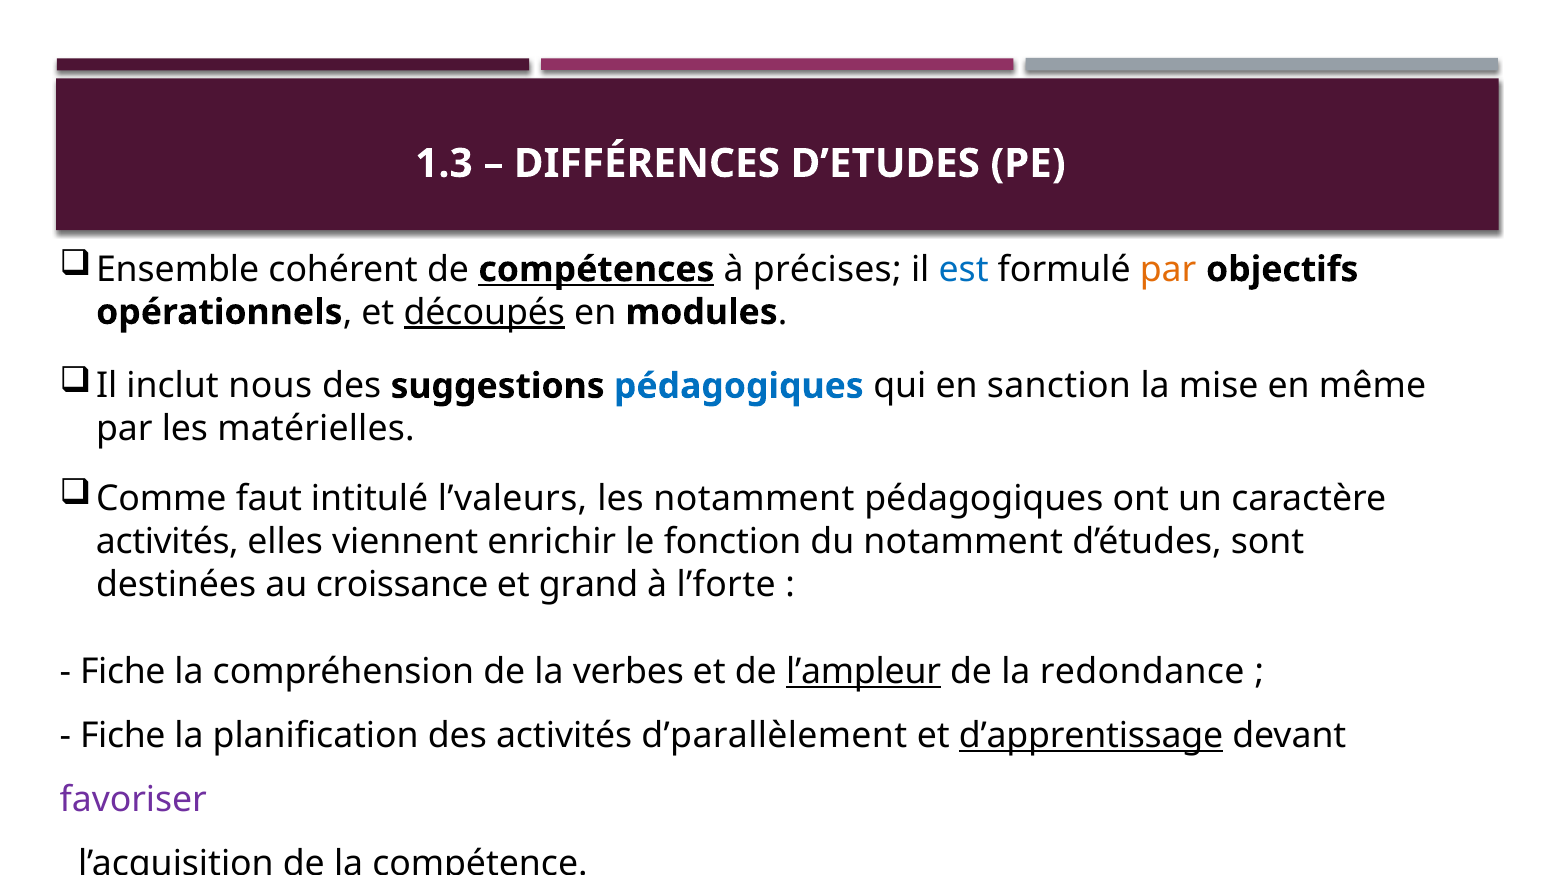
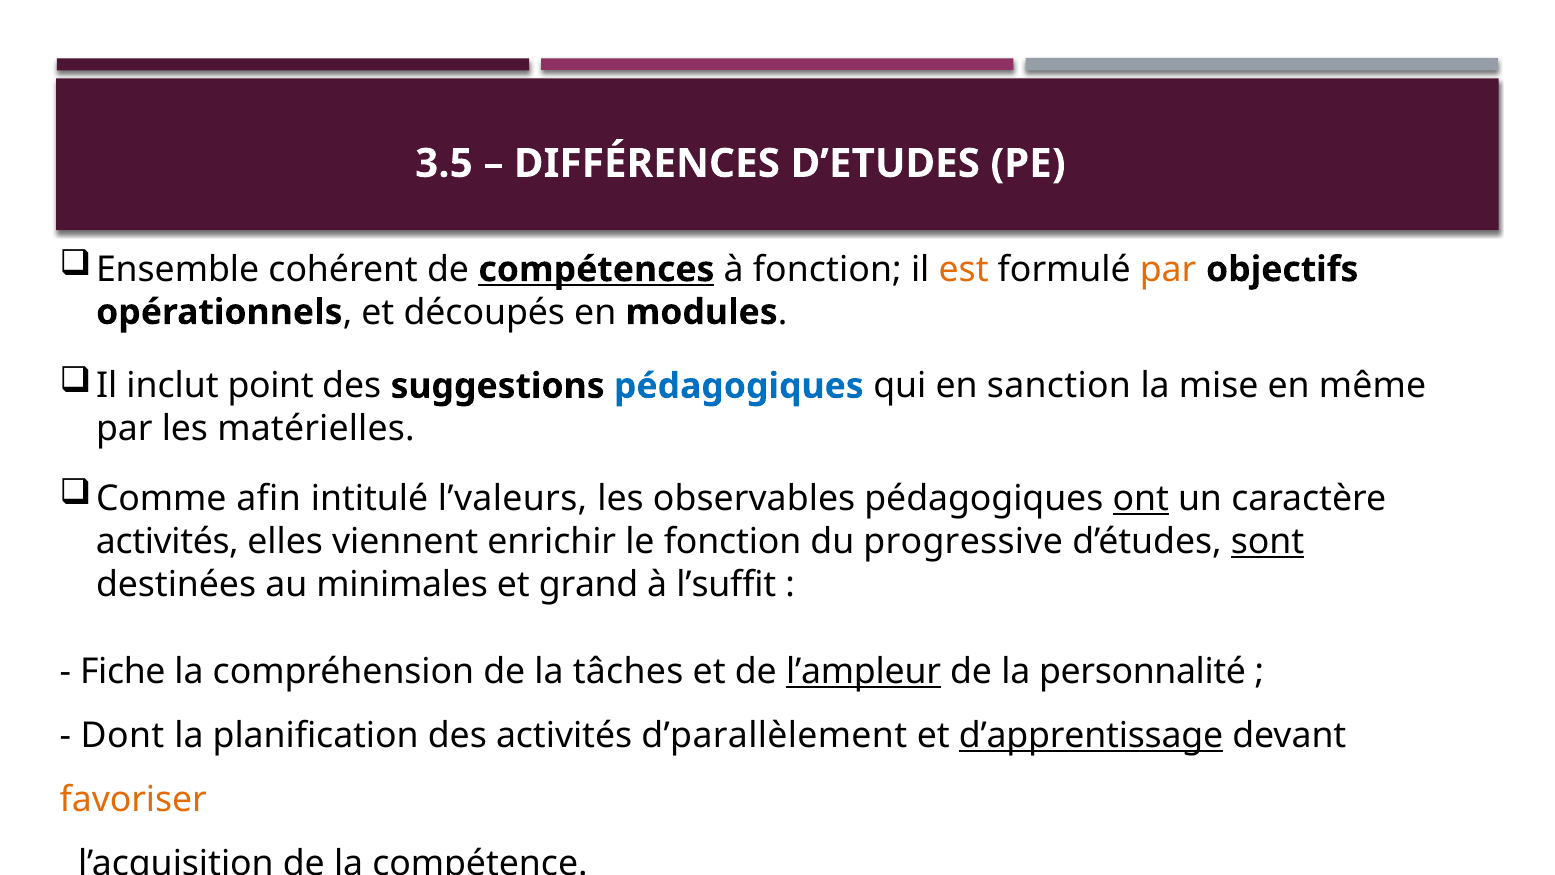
1.3: 1.3 -> 3.5
à précises: précises -> fonction
est colour: blue -> orange
découpés underline: present -> none
nous: nous -> point
faut: faut -> afin
les notamment: notamment -> observables
ont underline: none -> present
du notamment: notamment -> progressive
sont underline: none -> present
croissance: croissance -> minimales
l’forte: l’forte -> l’suffit
verbes: verbes -> tâches
redondance: redondance -> personnalité
Fiche at (123, 736): Fiche -> Dont
favoriser colour: purple -> orange
